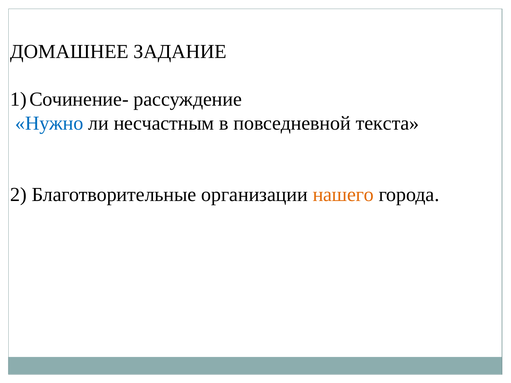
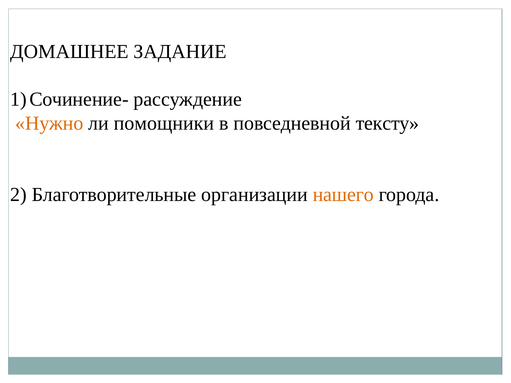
Нужно colour: blue -> orange
несчастным: несчастным -> помощники
текста: текста -> тексту
